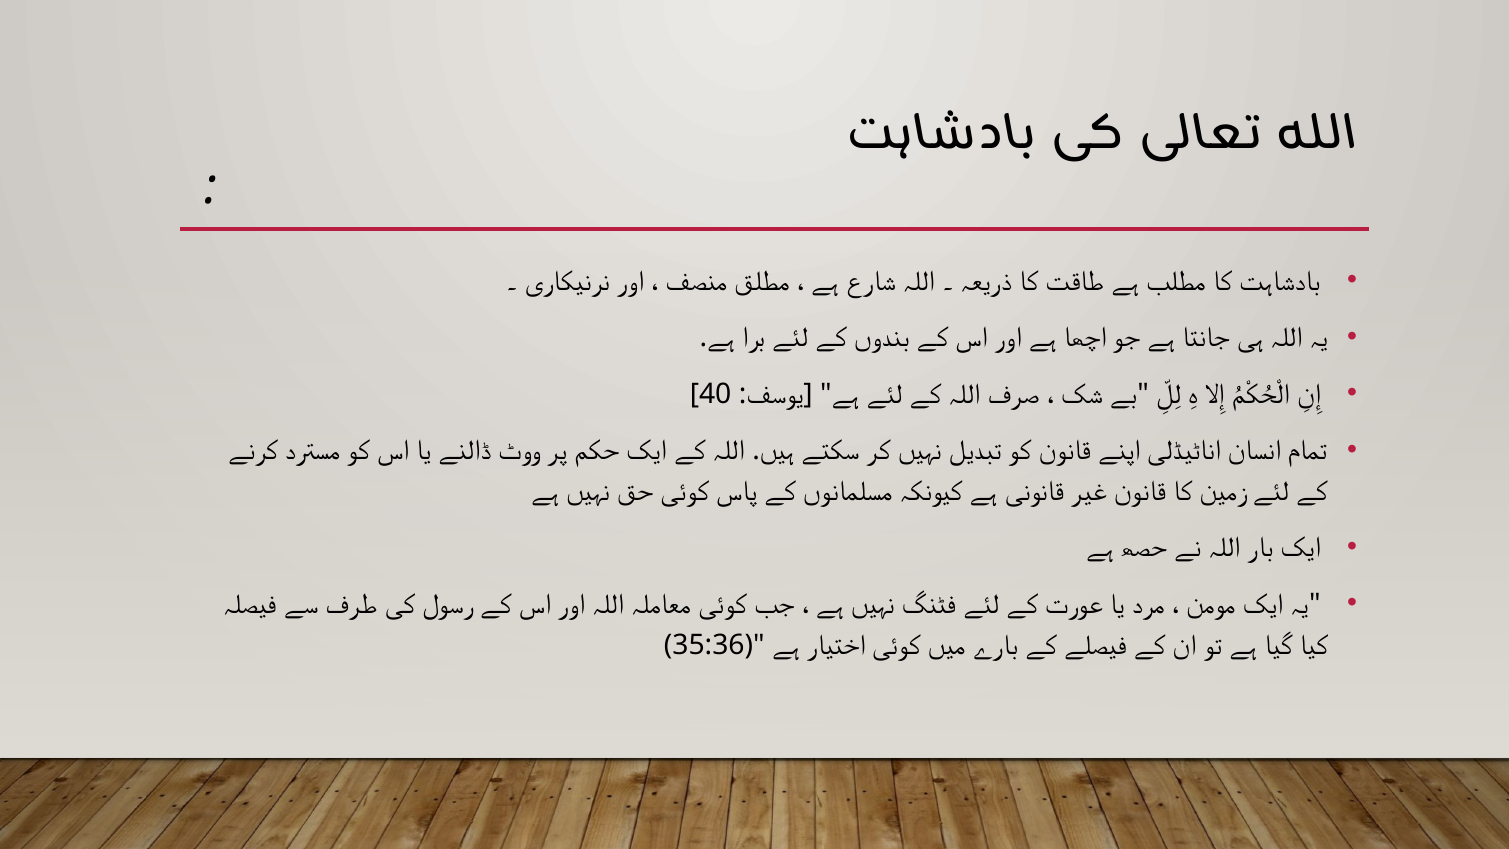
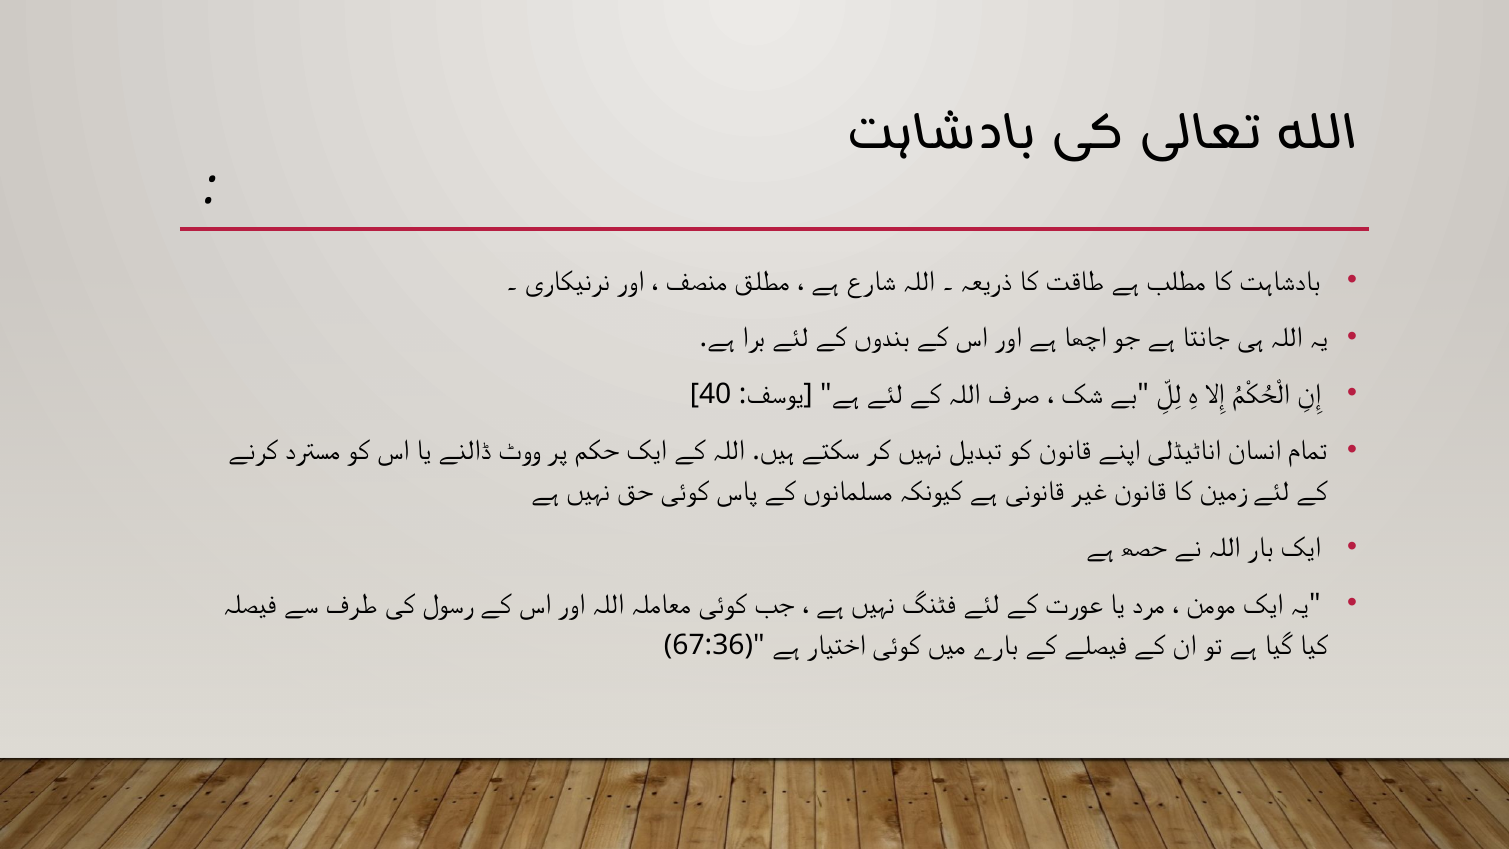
35:36: 35:36 -> 67:36
